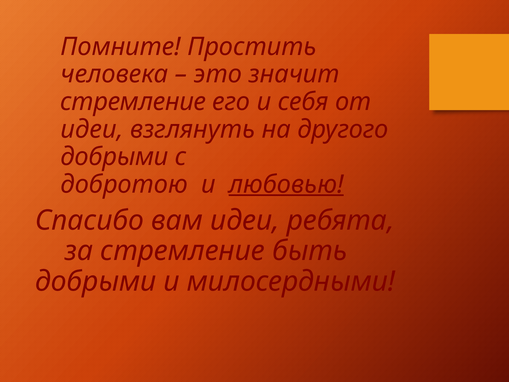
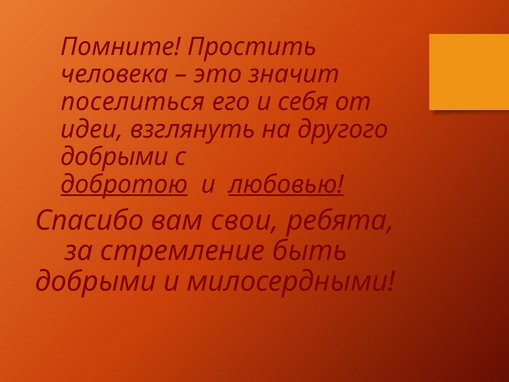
стремление at (133, 102): стремление -> поселиться
добротою underline: none -> present
вам идеи: идеи -> свои
